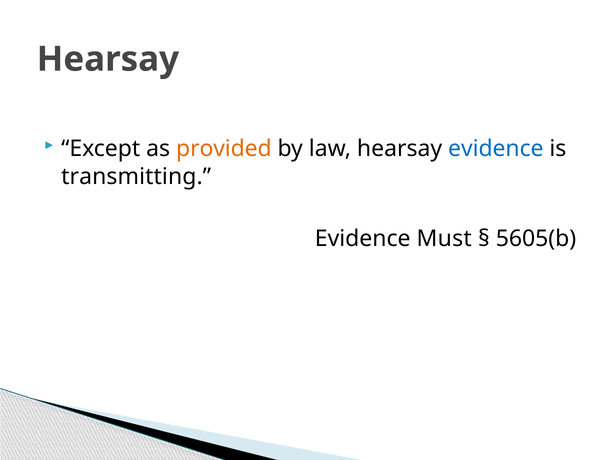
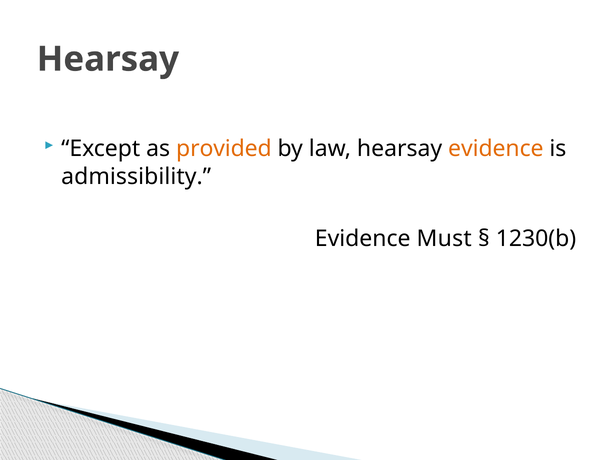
evidence at (496, 149) colour: blue -> orange
transmitting: transmitting -> admissibility
5605(b: 5605(b -> 1230(b
